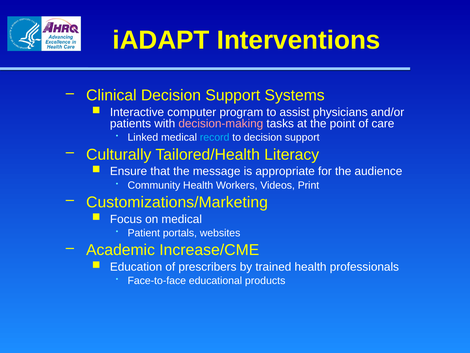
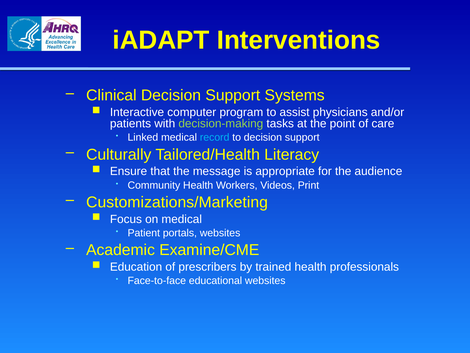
decision-making colour: pink -> light green
Increase/CME: Increase/CME -> Examine/CME
educational products: products -> websites
